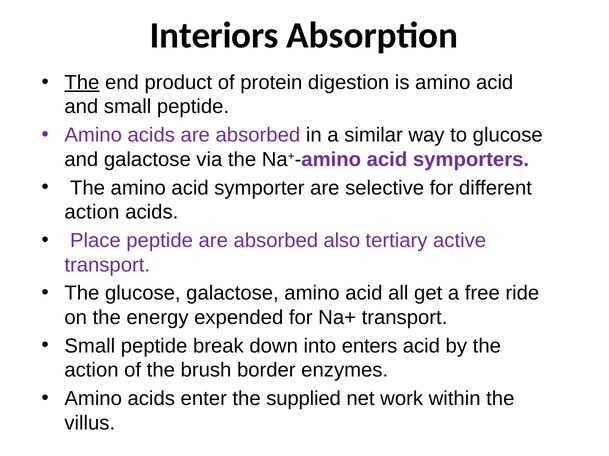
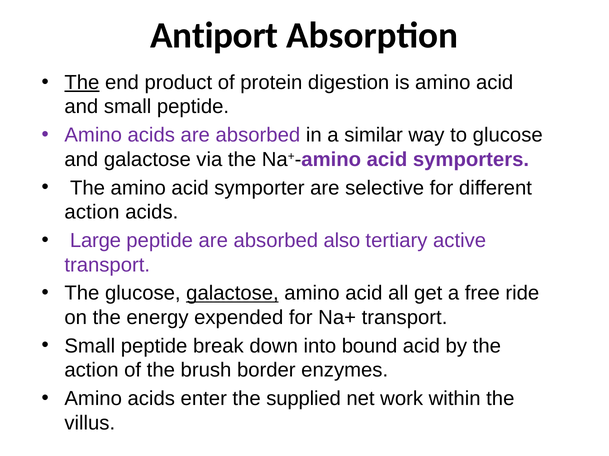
Interiors: Interiors -> Antiport
Place: Place -> Large
galactose at (232, 294) underline: none -> present
enters: enters -> bound
